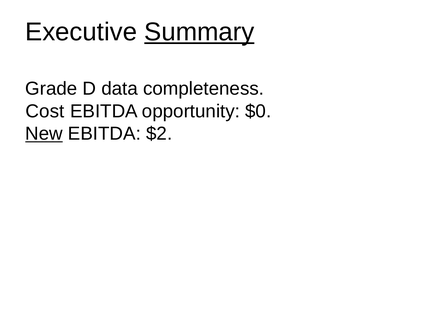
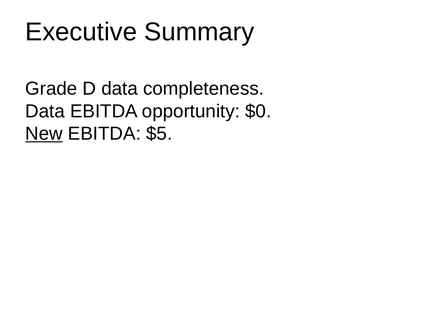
Summary underline: present -> none
Cost at (45, 111): Cost -> Data
$2: $2 -> $5
